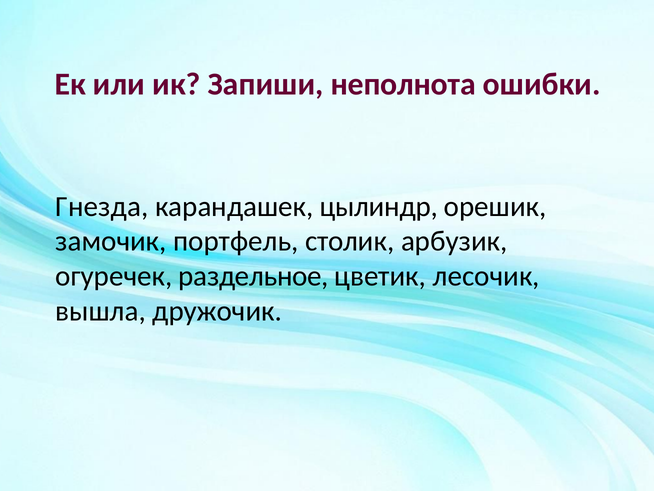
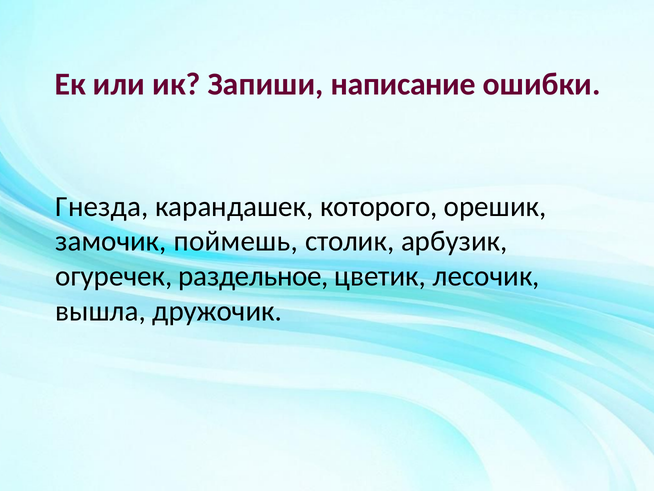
неполнота: неполнота -> написание
цылиндр: цылиндр -> которого
портфель: портфель -> поймешь
